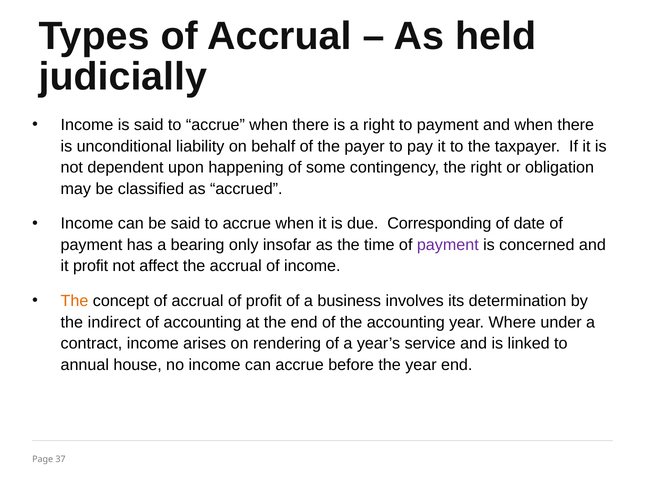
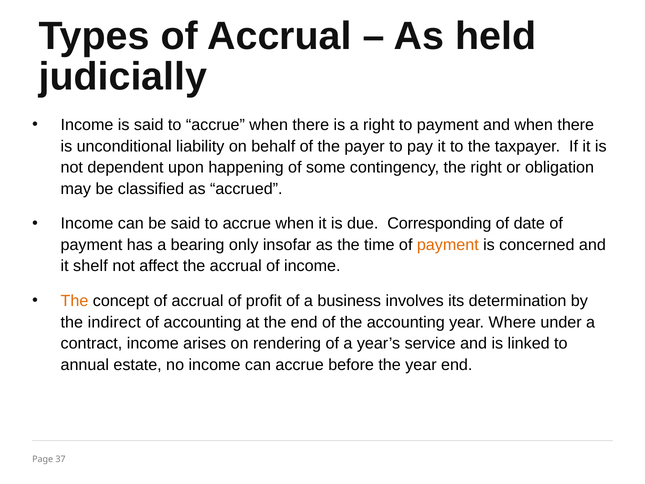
payment at (448, 245) colour: purple -> orange
it profit: profit -> shelf
house: house -> estate
